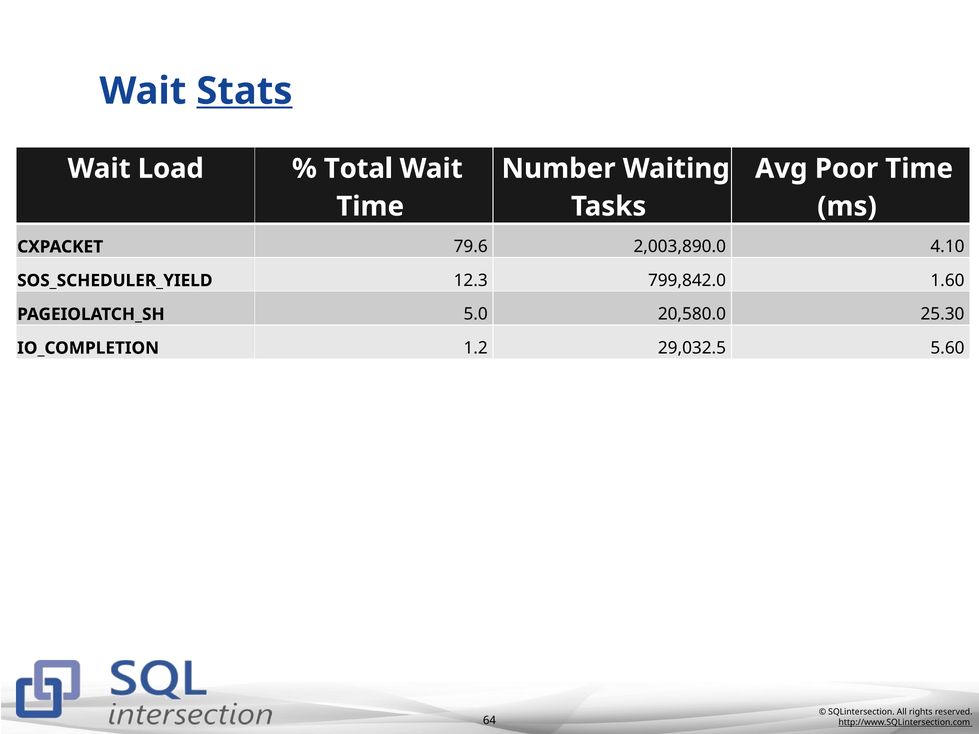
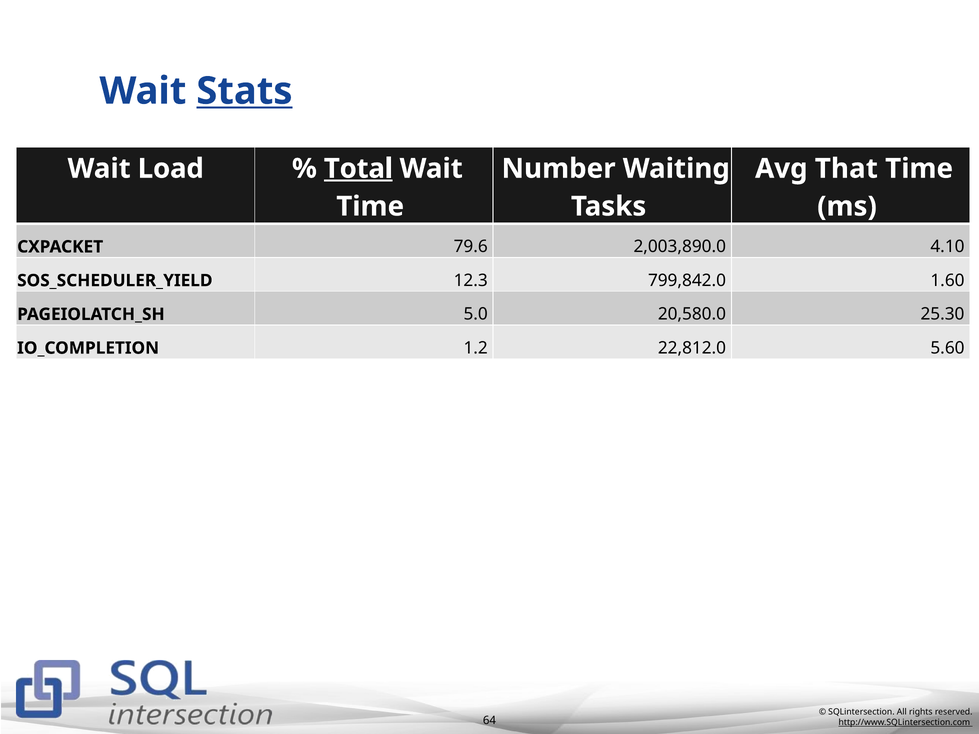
Total underline: none -> present
Poor: Poor -> That
29,032.5: 29,032.5 -> 22,812.0
